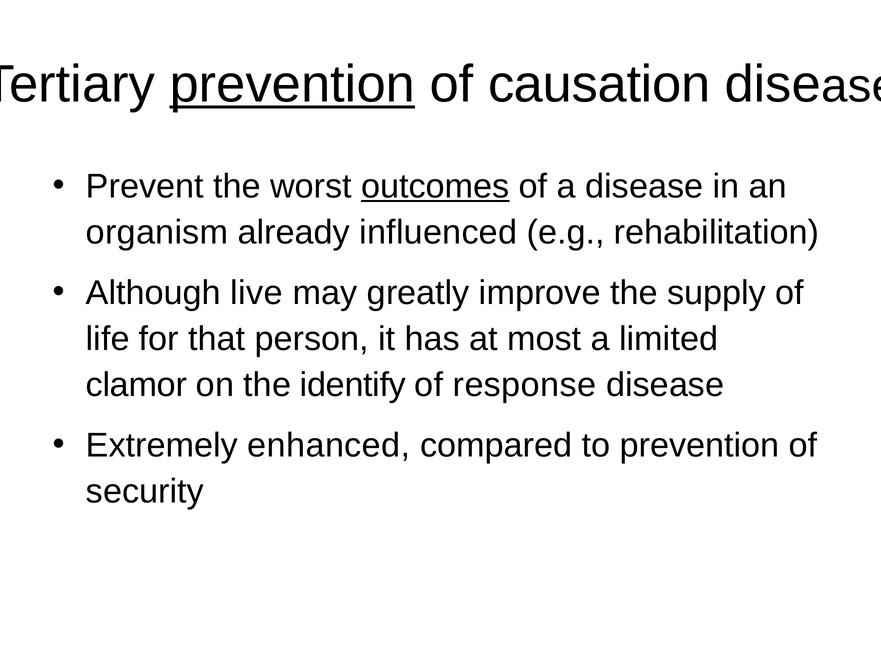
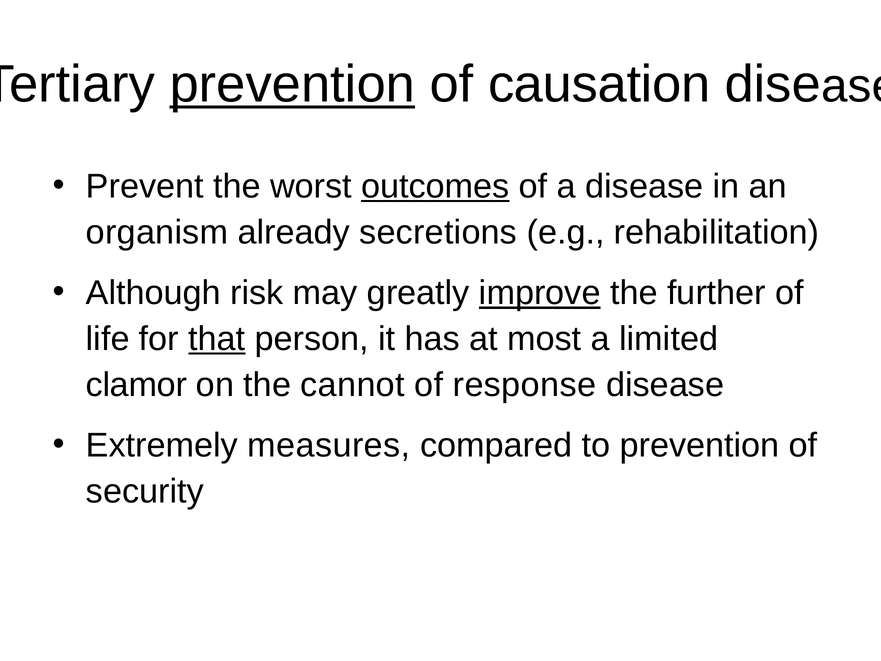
influenced: influenced -> secretions
live: live -> risk
improve underline: none -> present
supply: supply -> further
that underline: none -> present
identify: identify -> cannot
enhanced: enhanced -> measures
